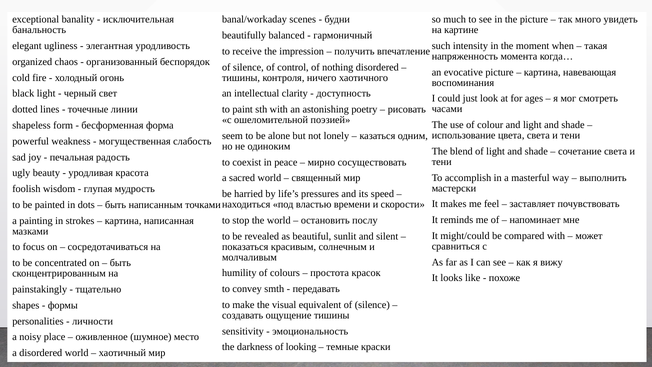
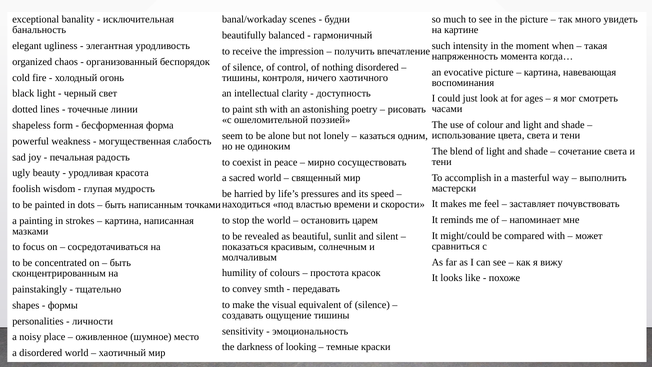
послу: послу -> царем
